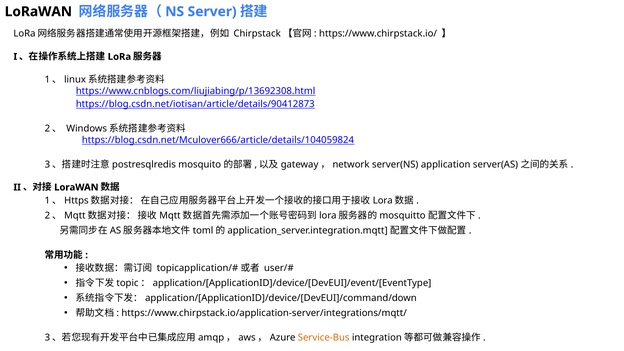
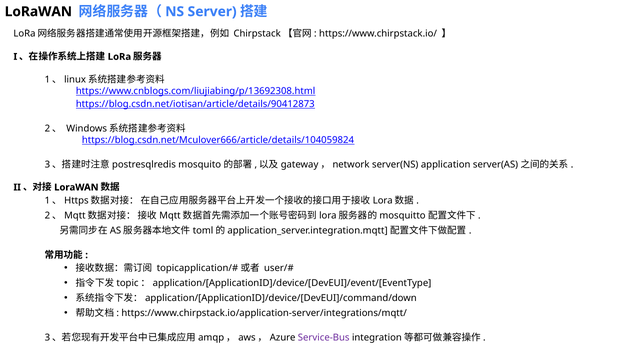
Service-Bus colour: orange -> purple
